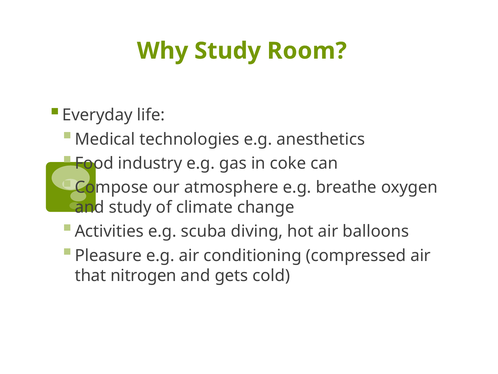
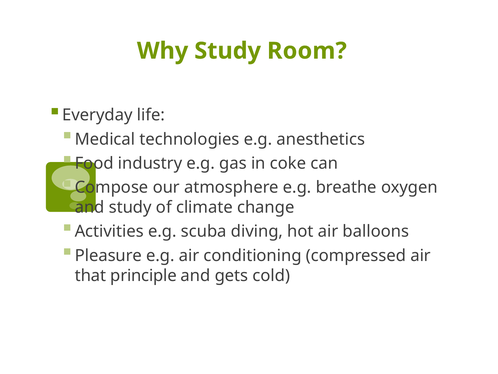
nitrogen: nitrogen -> principle
